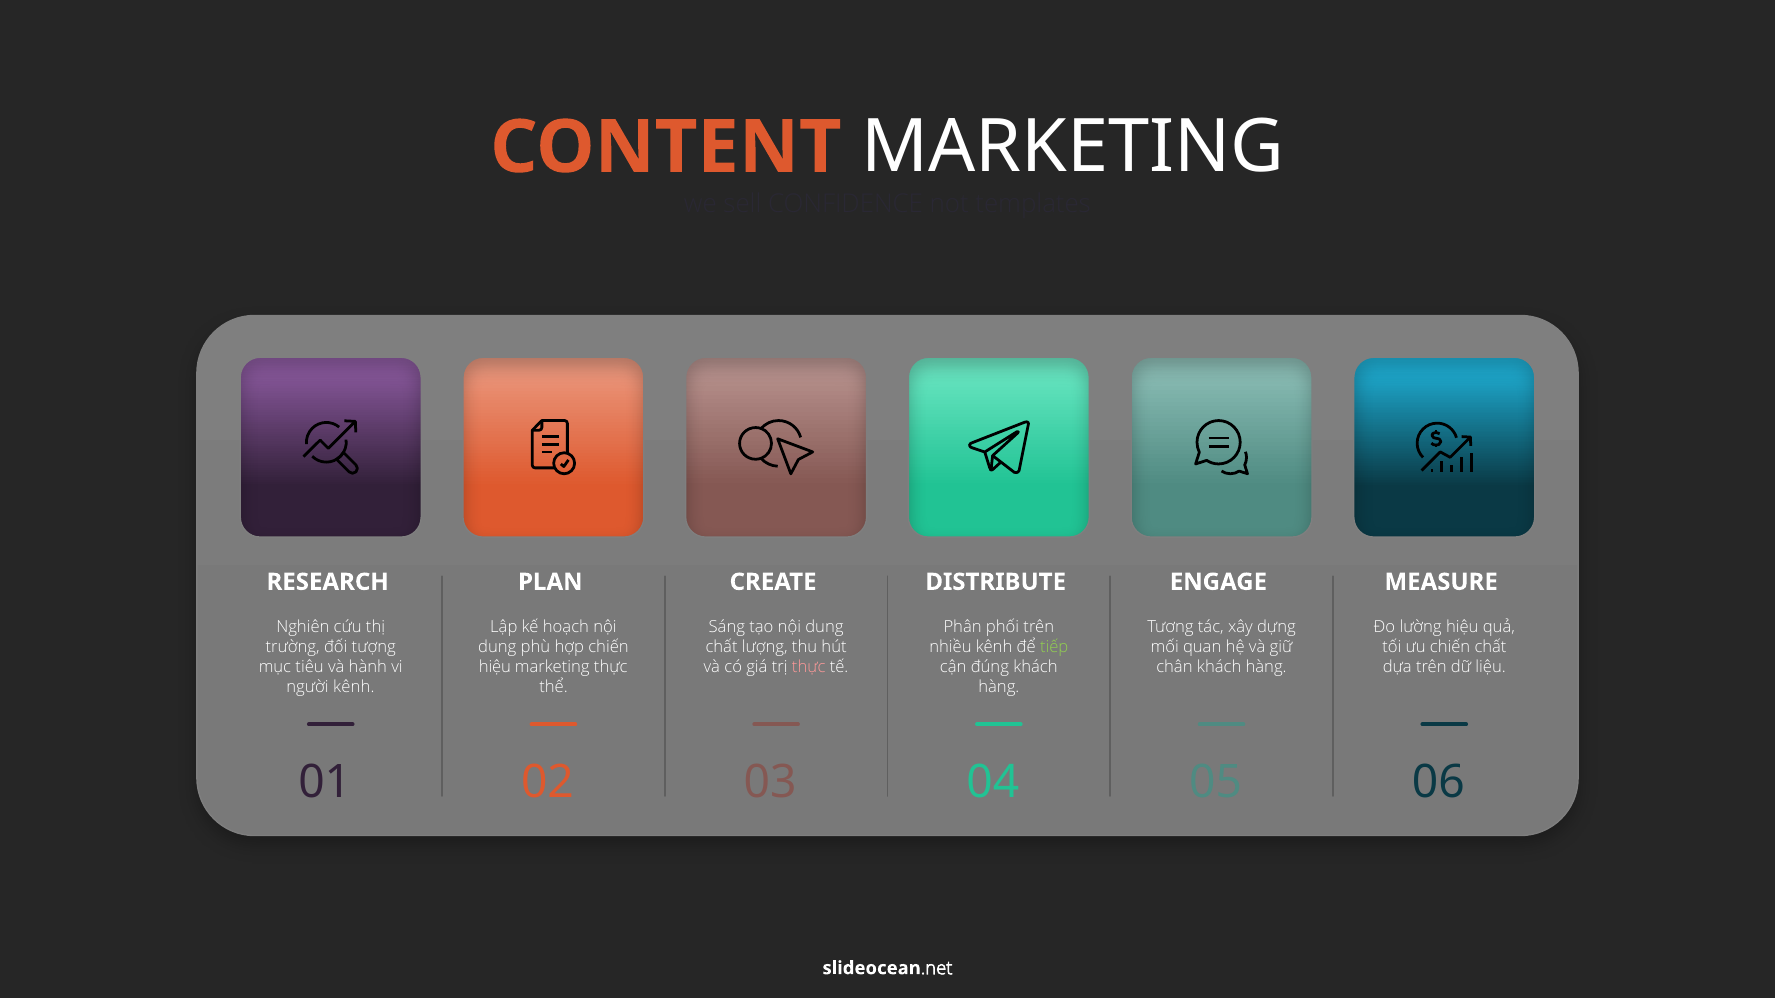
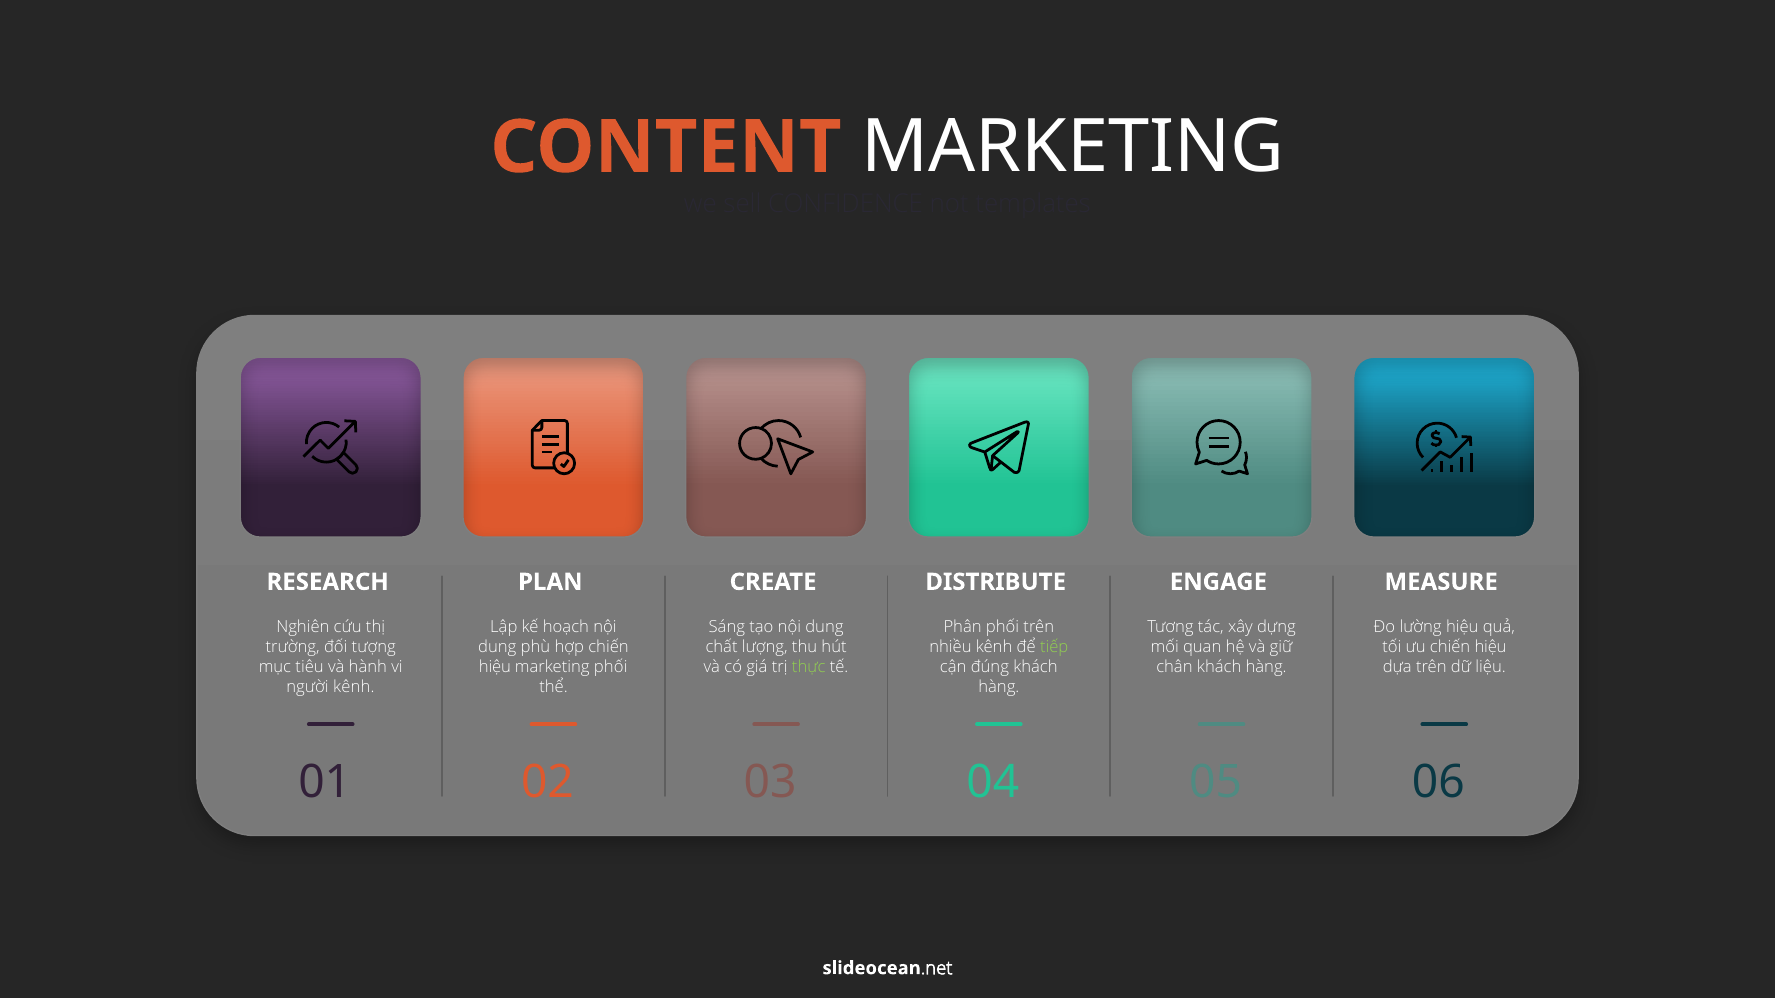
ưu chiến chất: chất -> hiệu
marketing thực: thực -> phối
thực at (809, 667) colour: pink -> light green
